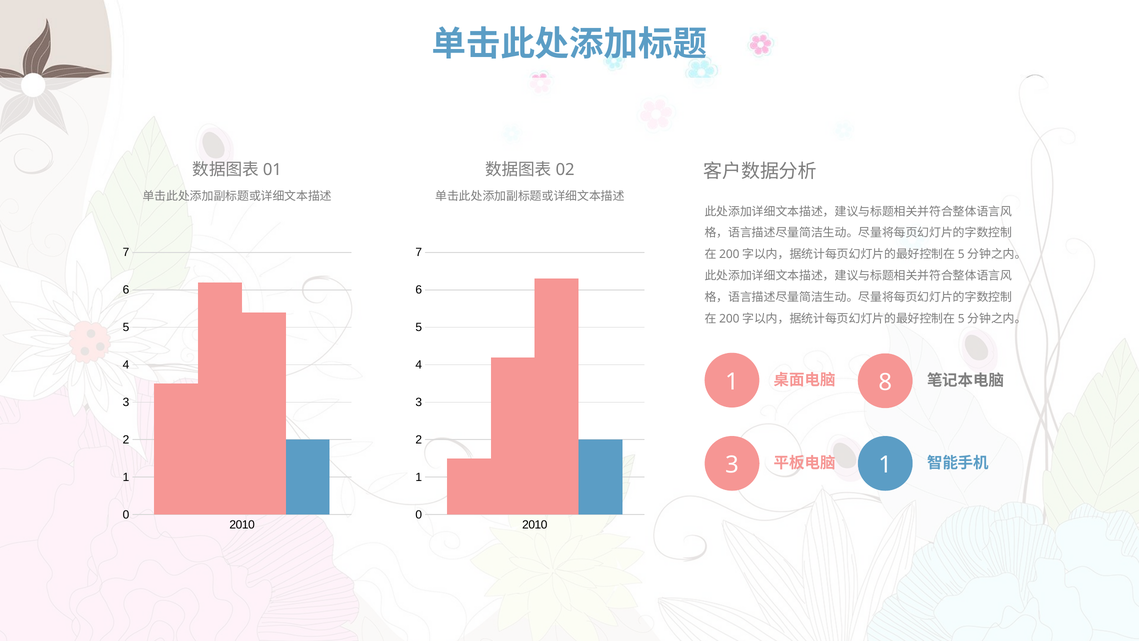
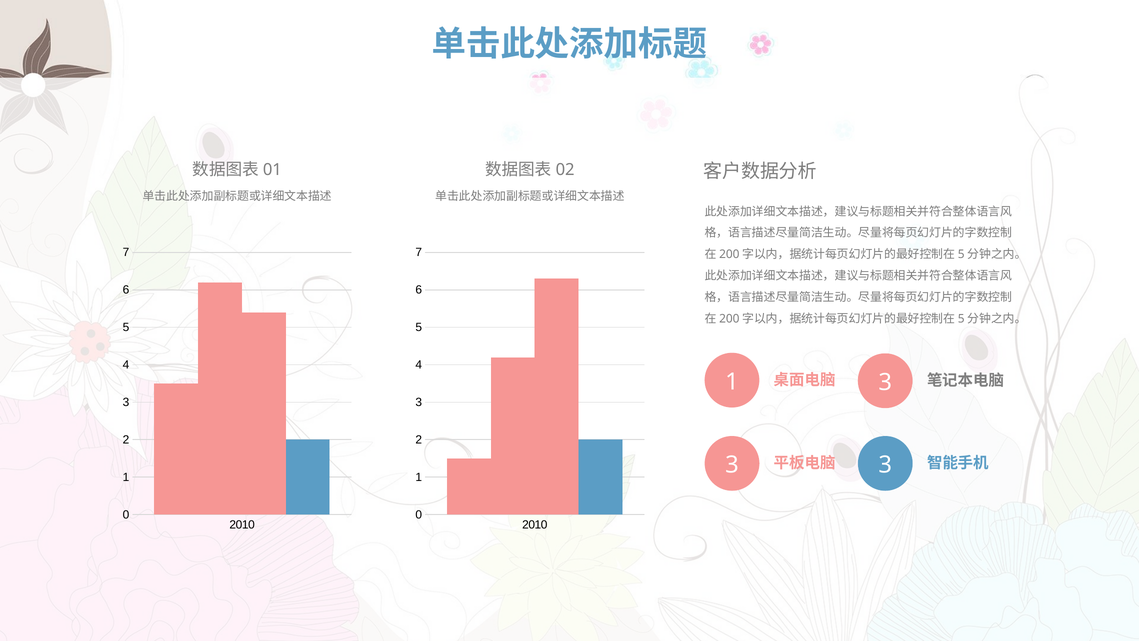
8 at (885, 382): 8 -> 3
1 at (885, 465): 1 -> 3
